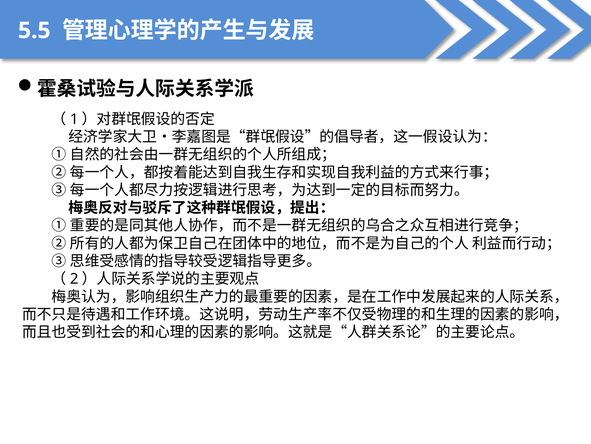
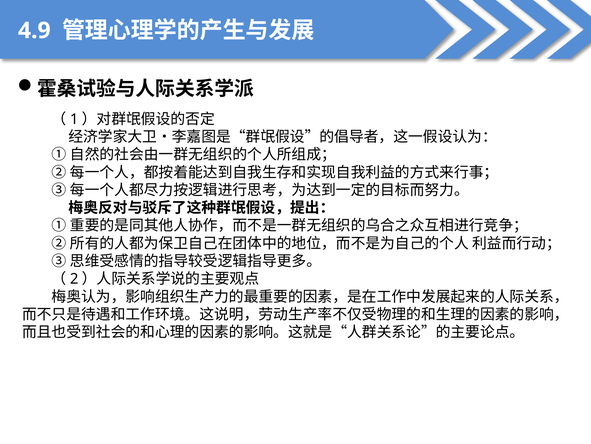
5.5: 5.5 -> 4.9
